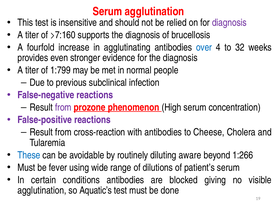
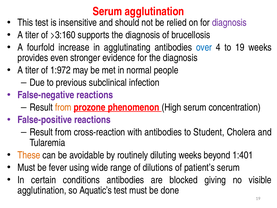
>7:160: >7:160 -> >3:160
to 32: 32 -> 19
1:799: 1:799 -> 1:972
from at (63, 107) colour: purple -> orange
Cheese: Cheese -> Student
These colour: blue -> orange
diluting aware: aware -> weeks
1:266: 1:266 -> 1:401
